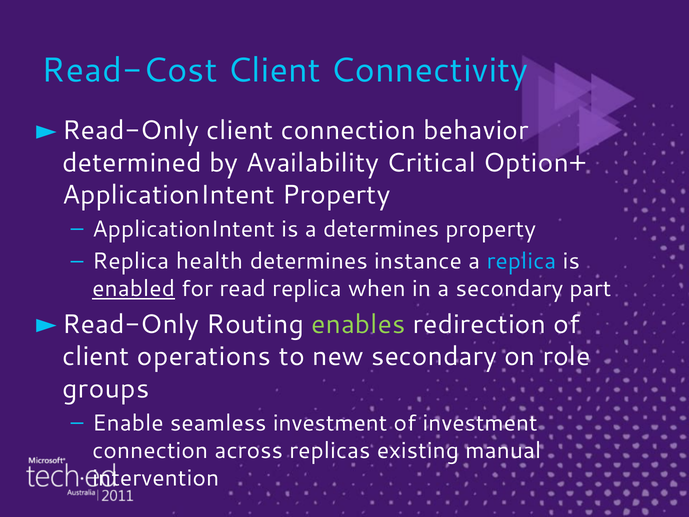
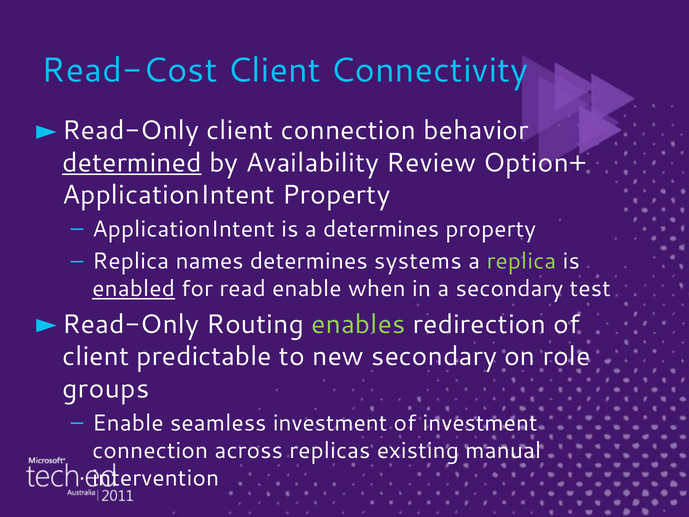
determined underline: none -> present
Critical: Critical -> Review
health: health -> names
instance: instance -> systems
replica at (521, 261) colour: light blue -> light green
read replica: replica -> enable
part: part -> test
operations: operations -> predictable
